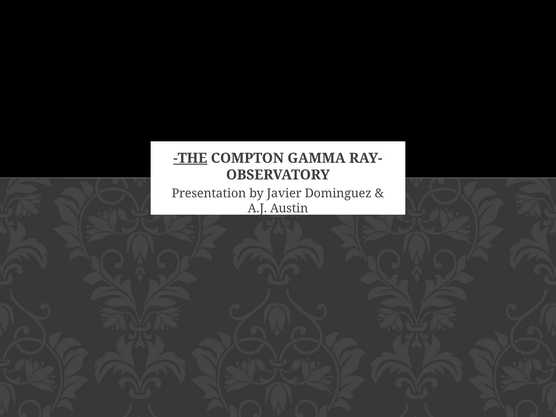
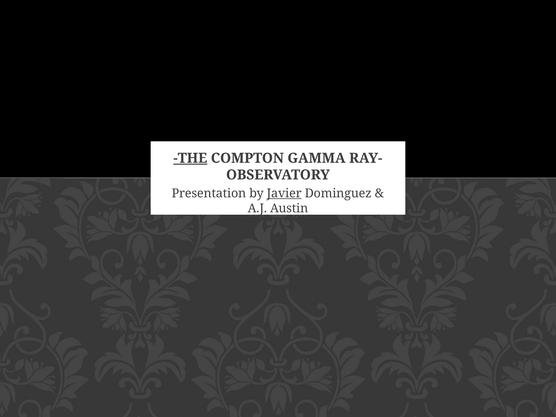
Javier underline: none -> present
